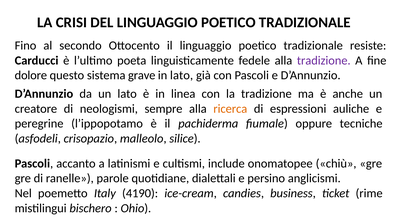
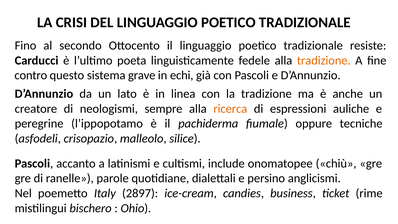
tradizione at (324, 60) colour: purple -> orange
dolore: dolore -> contro
in lato: lato -> echi
4190: 4190 -> 2897
